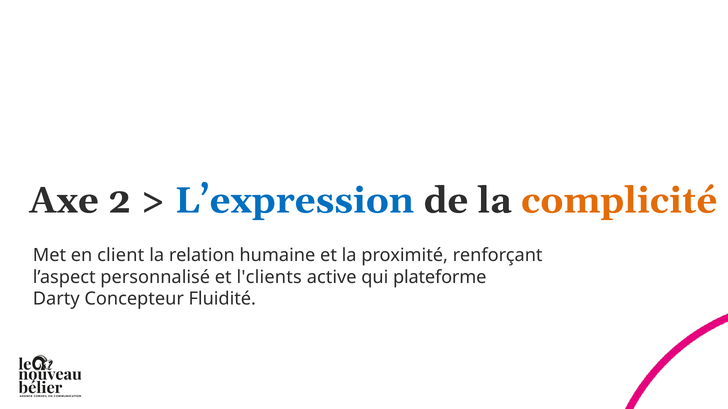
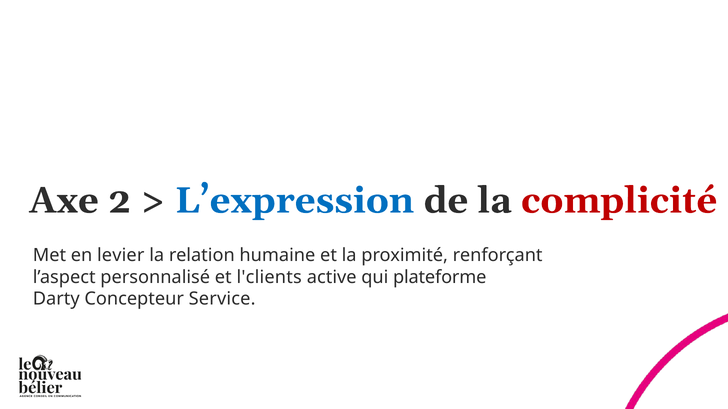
complicité colour: orange -> red
client: client -> levier
Fluidité: Fluidité -> Service
